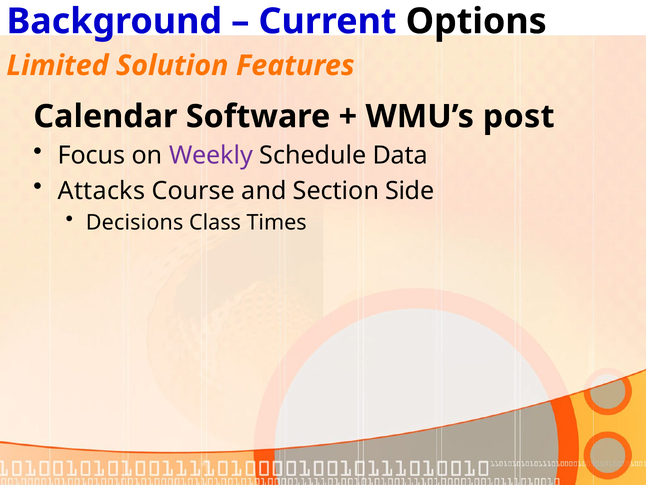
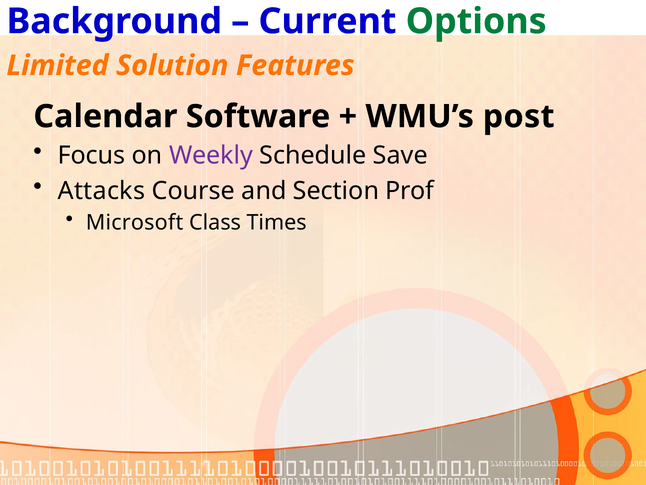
Options colour: black -> green
Data: Data -> Save
Side: Side -> Prof
Decisions: Decisions -> Microsoft
